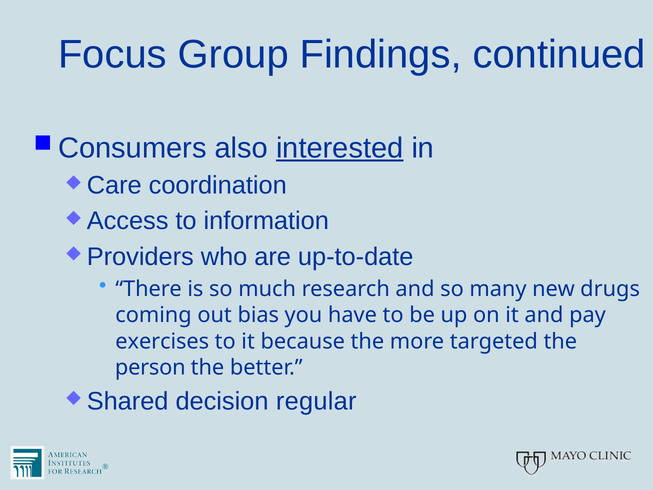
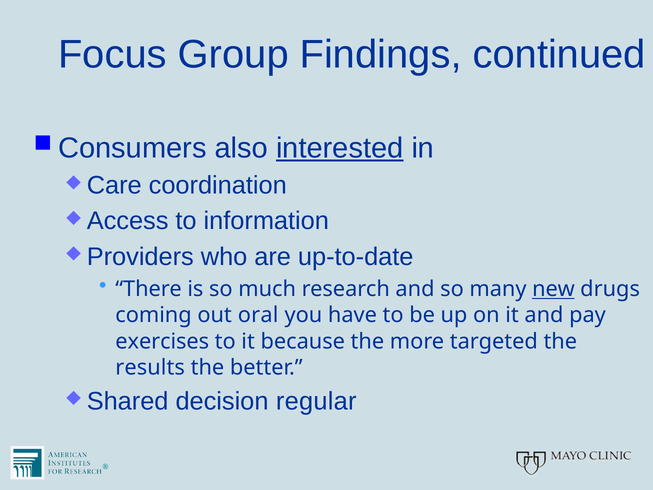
new underline: none -> present
bias: bias -> oral
person: person -> results
